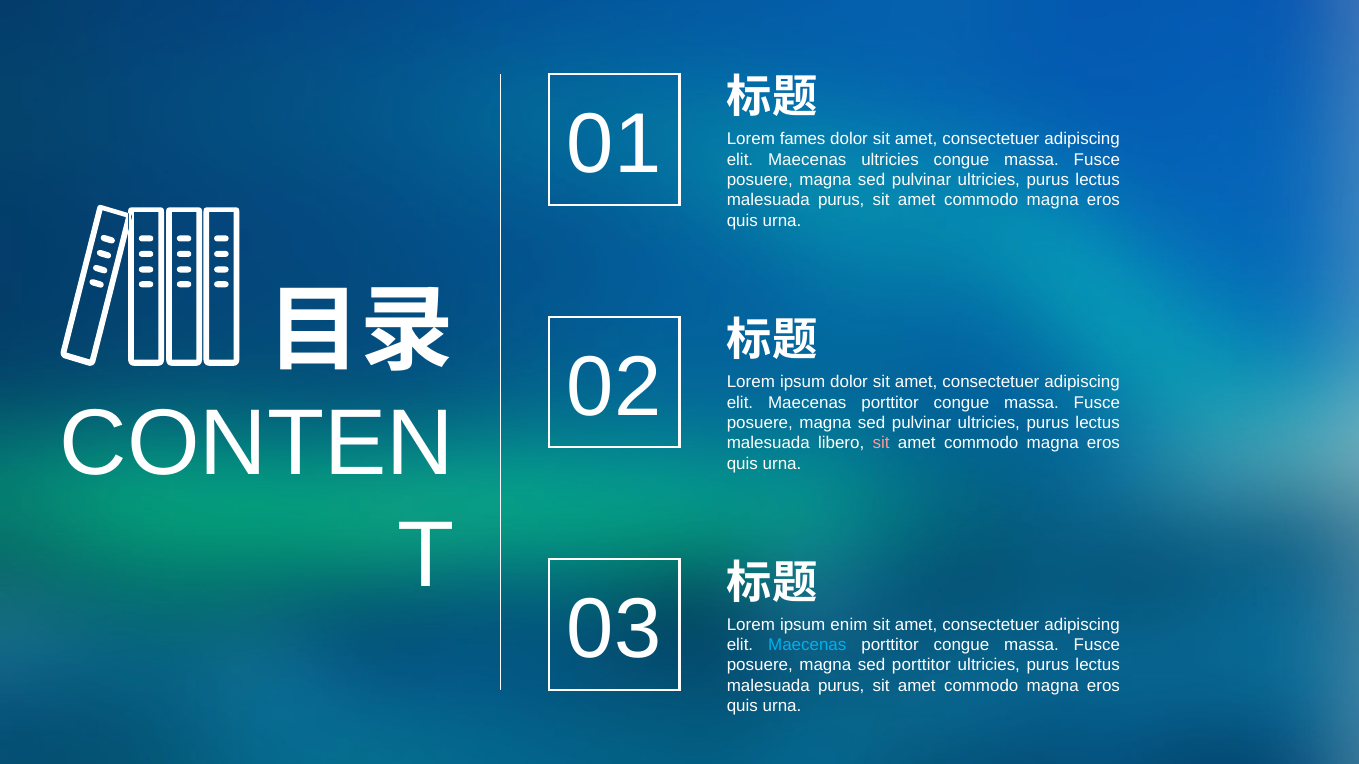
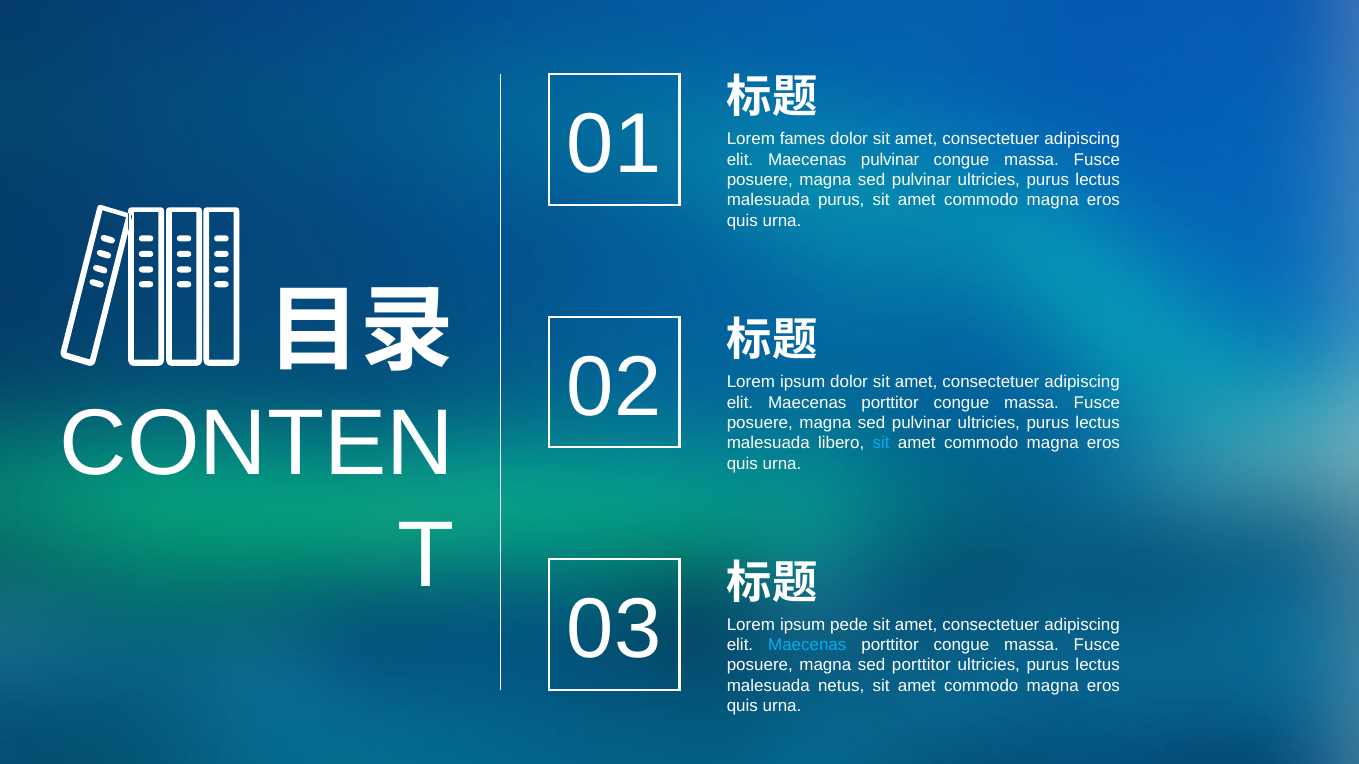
Maecenas ultricies: ultricies -> pulvinar
sit at (881, 444) colour: pink -> light blue
enim: enim -> pede
purus at (841, 686): purus -> netus
